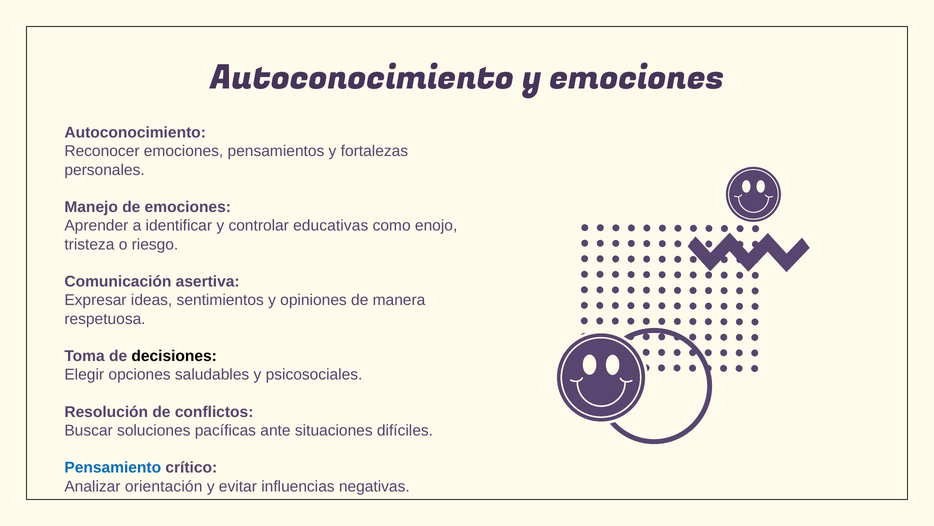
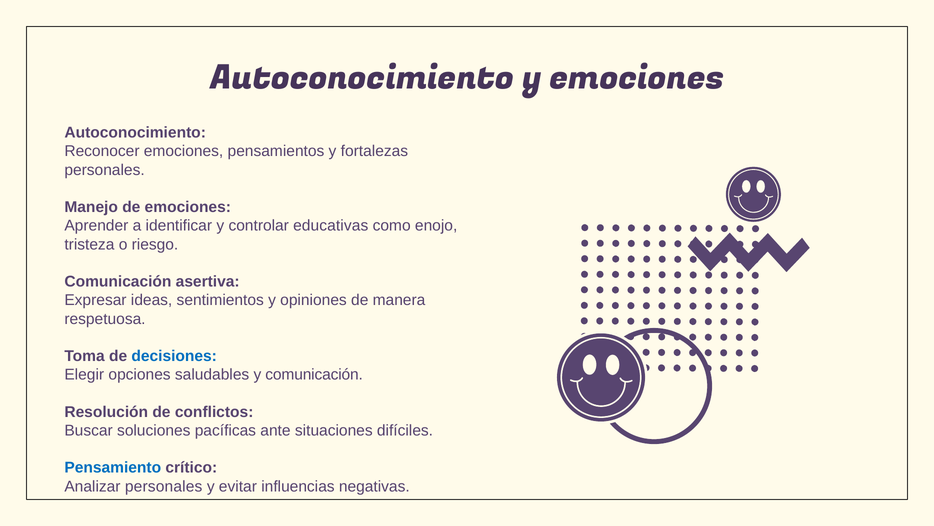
decisiones colour: black -> blue
y psicosociales: psicosociales -> comunicación
Analizar orientación: orientación -> personales
